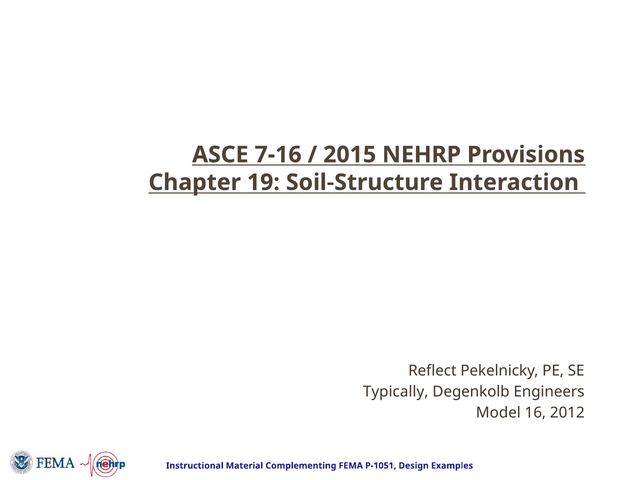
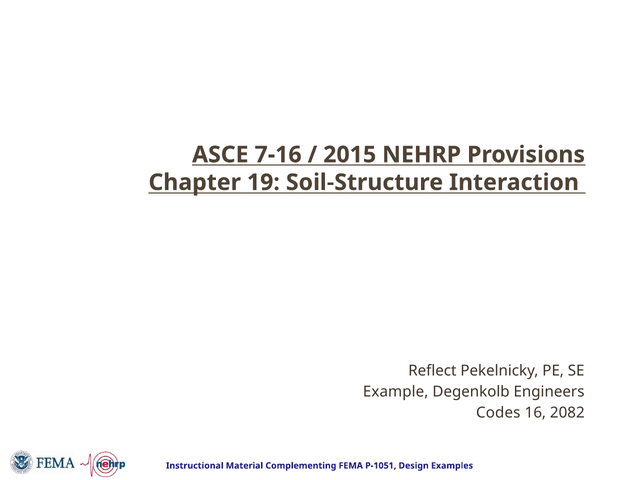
Typically: Typically -> Example
Model: Model -> Codes
2012: 2012 -> 2082
